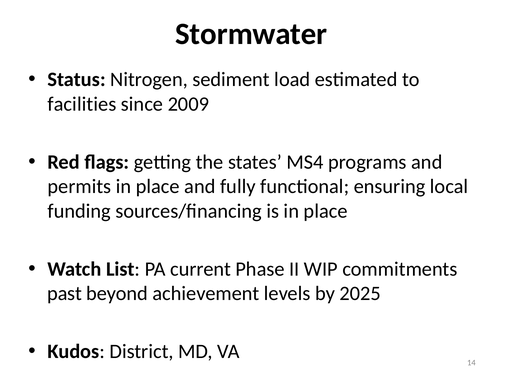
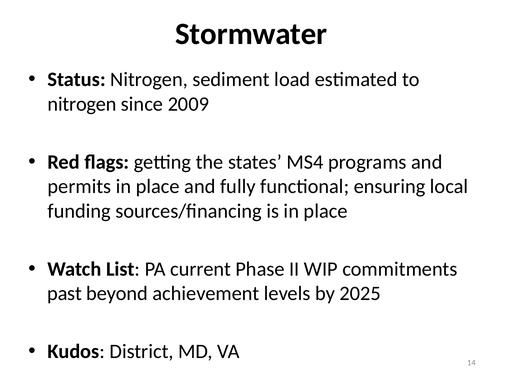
facilities at (82, 104): facilities -> nitrogen
